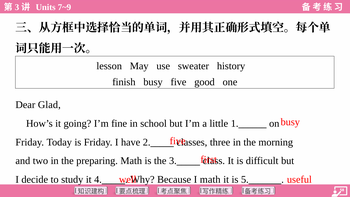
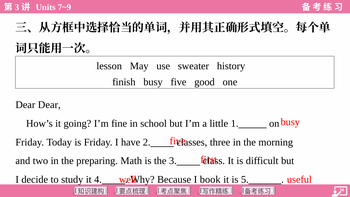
Dear Glad: Glad -> Dear
I math: math -> book
